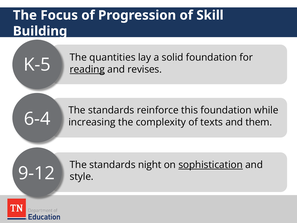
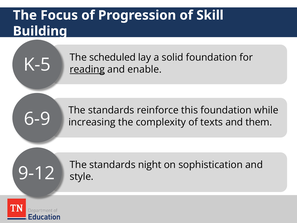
quantities: quantities -> scheduled
revises: revises -> enable
6-4: 6-4 -> 6-9
sophistication underline: present -> none
